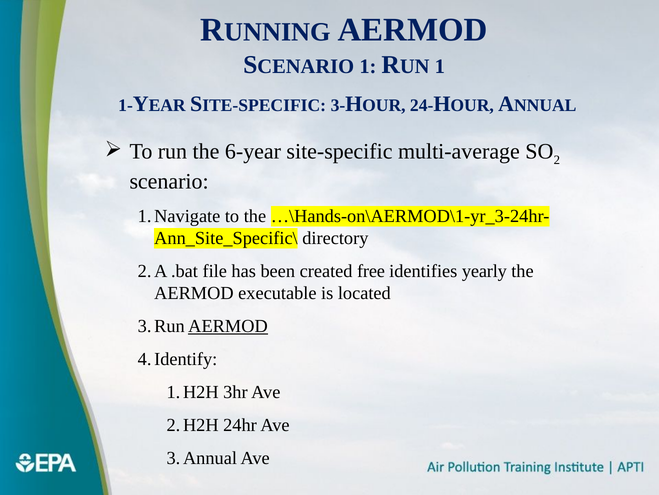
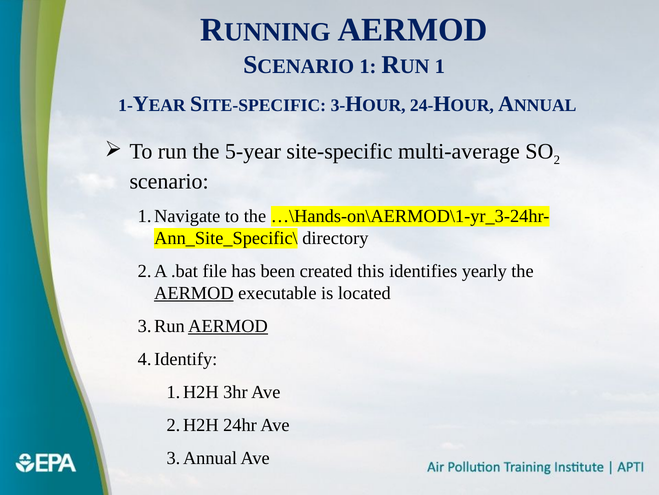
6-year: 6-year -> 5-year
free: free -> this
AERMOD at (194, 293) underline: none -> present
